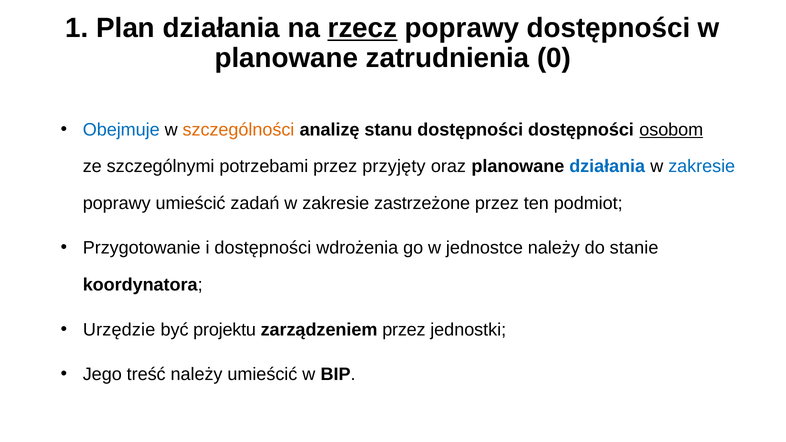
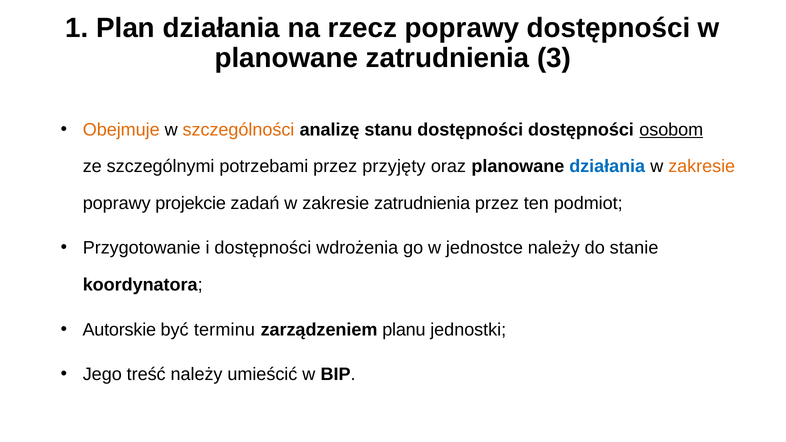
rzecz underline: present -> none
0: 0 -> 3
Obejmuje colour: blue -> orange
zakresie at (702, 166) colour: blue -> orange
poprawy umieścić: umieścić -> projekcie
zakresie zastrzeżone: zastrzeżone -> zatrudnienia
Urzędzie: Urzędzie -> Autorskie
projektu: projektu -> terminu
zarządzeniem przez: przez -> planu
